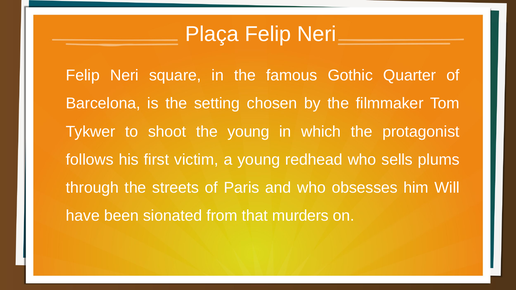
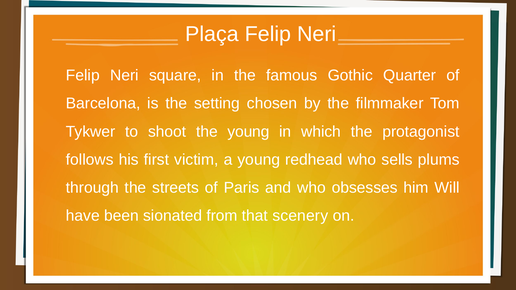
murders: murders -> scenery
